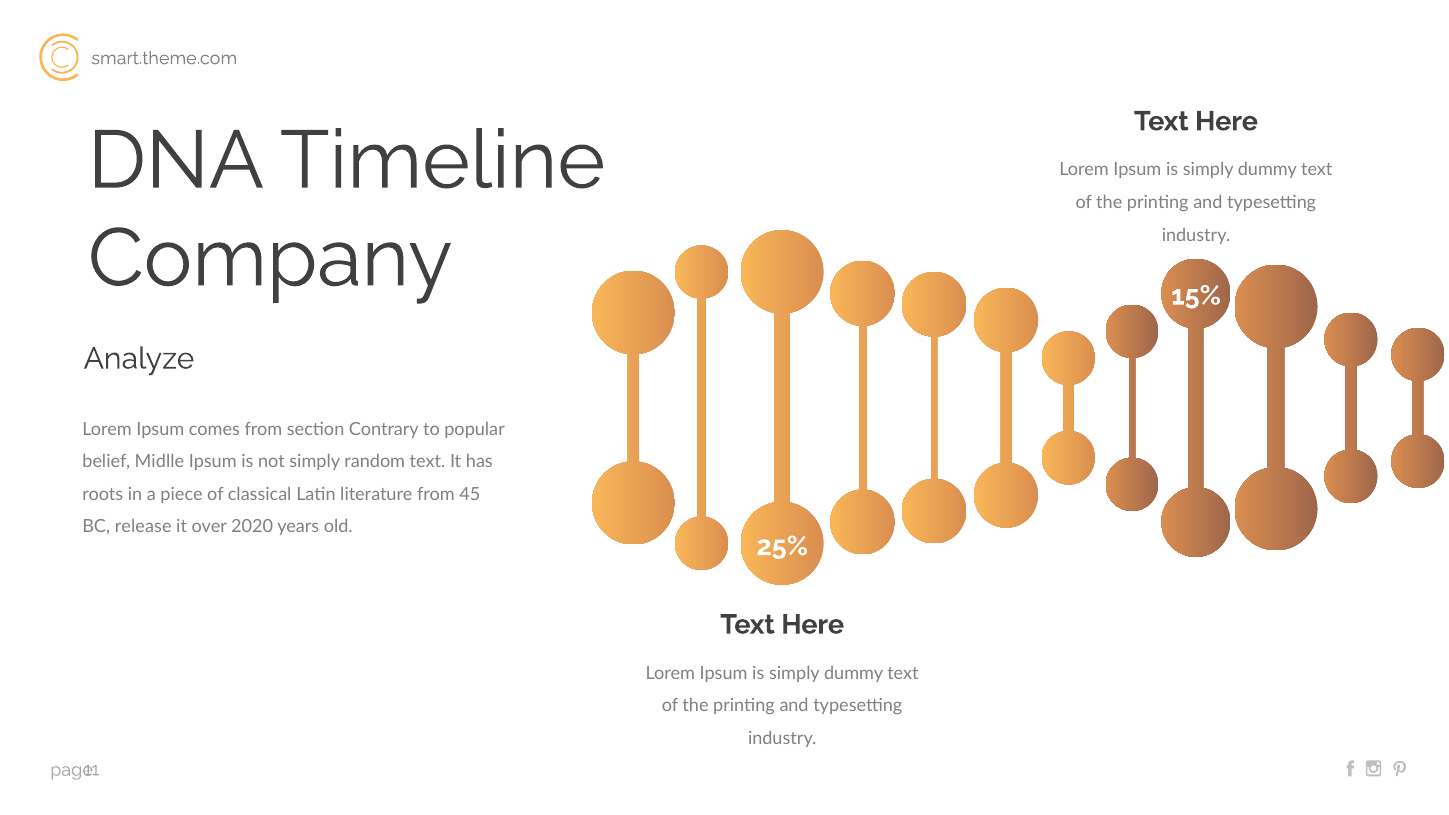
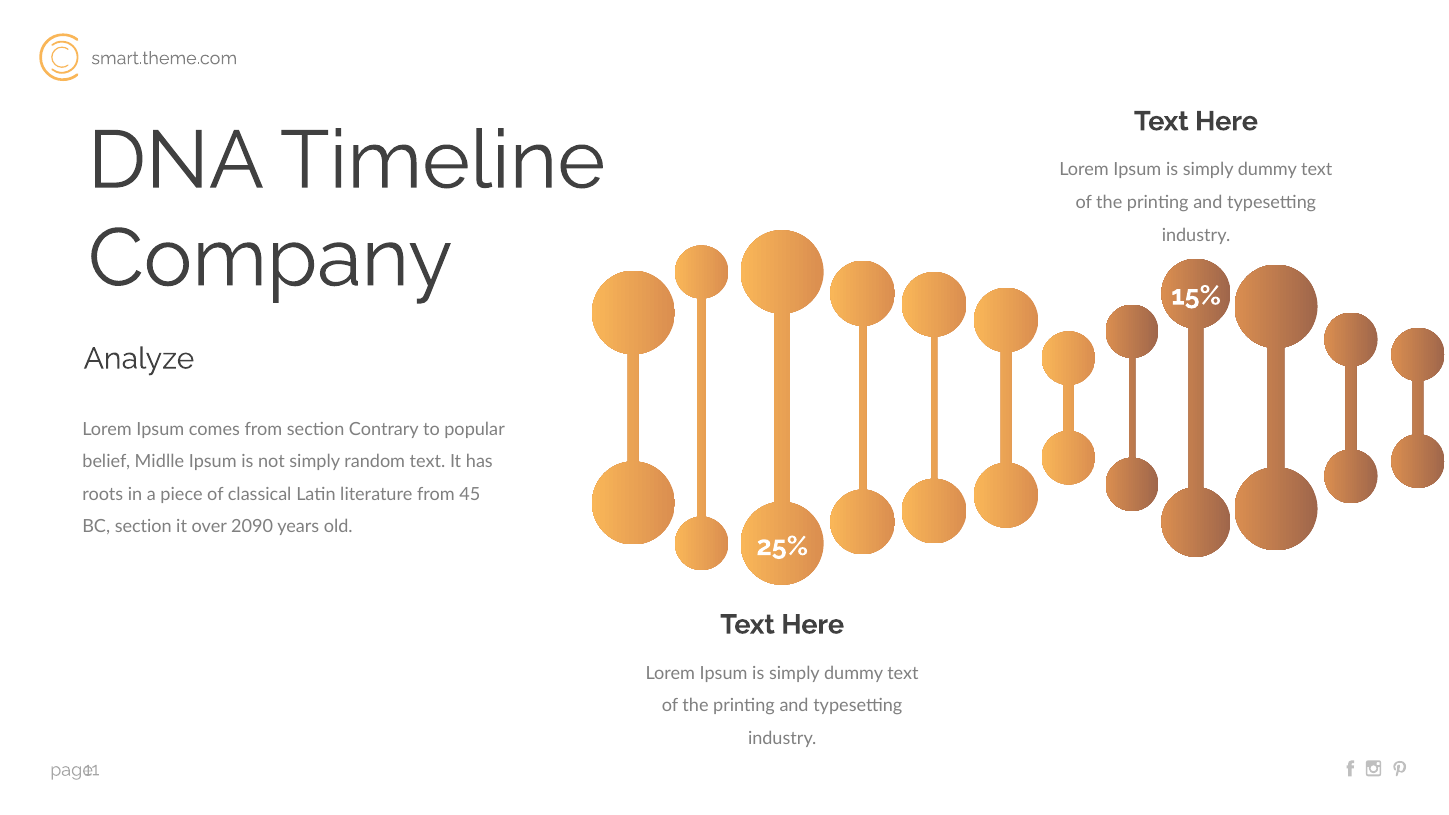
BC release: release -> section
2020: 2020 -> 2090
